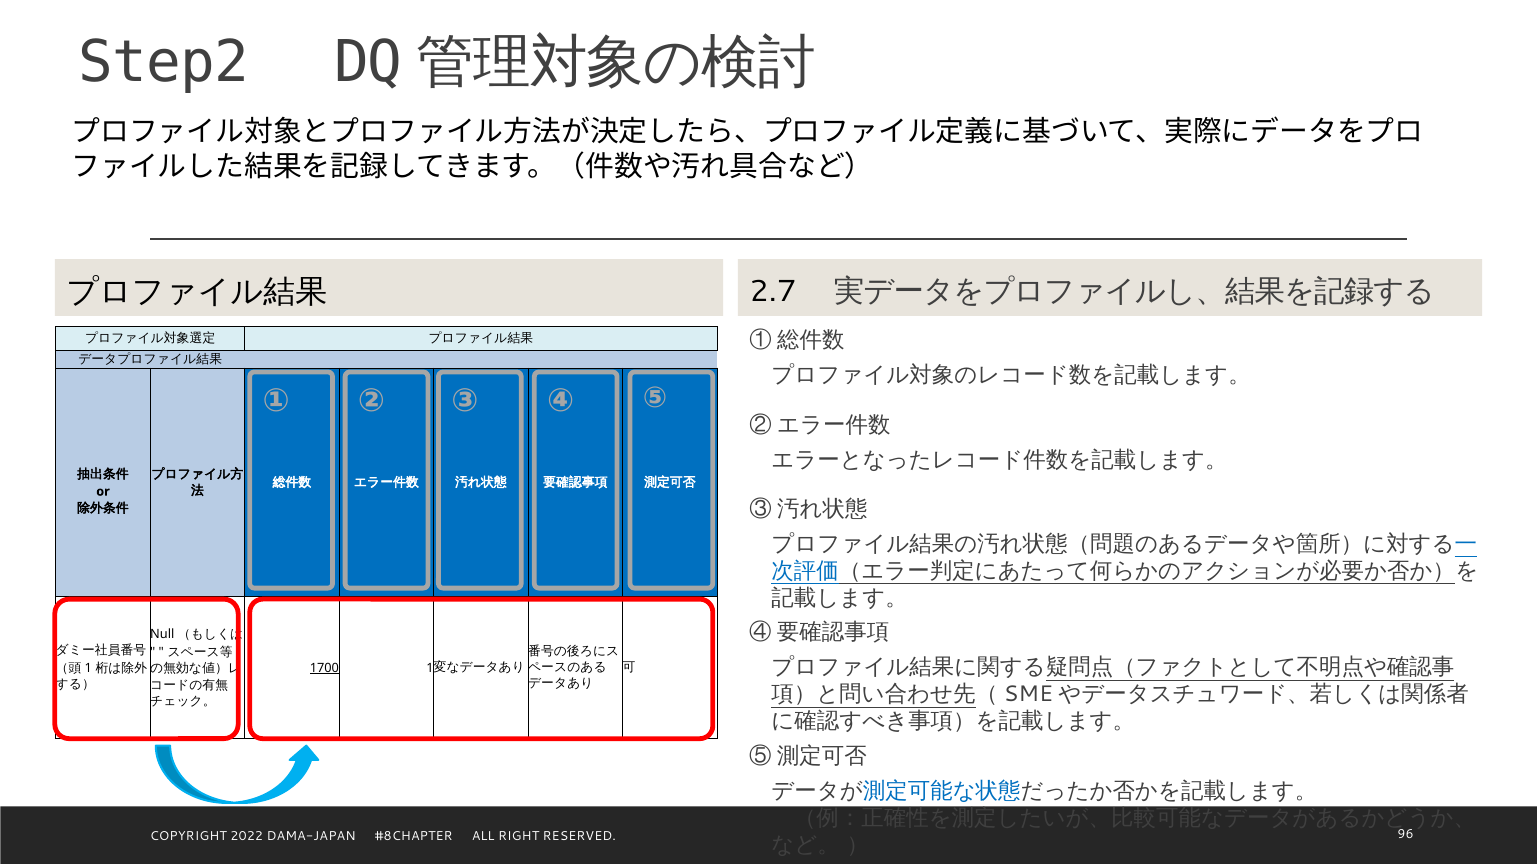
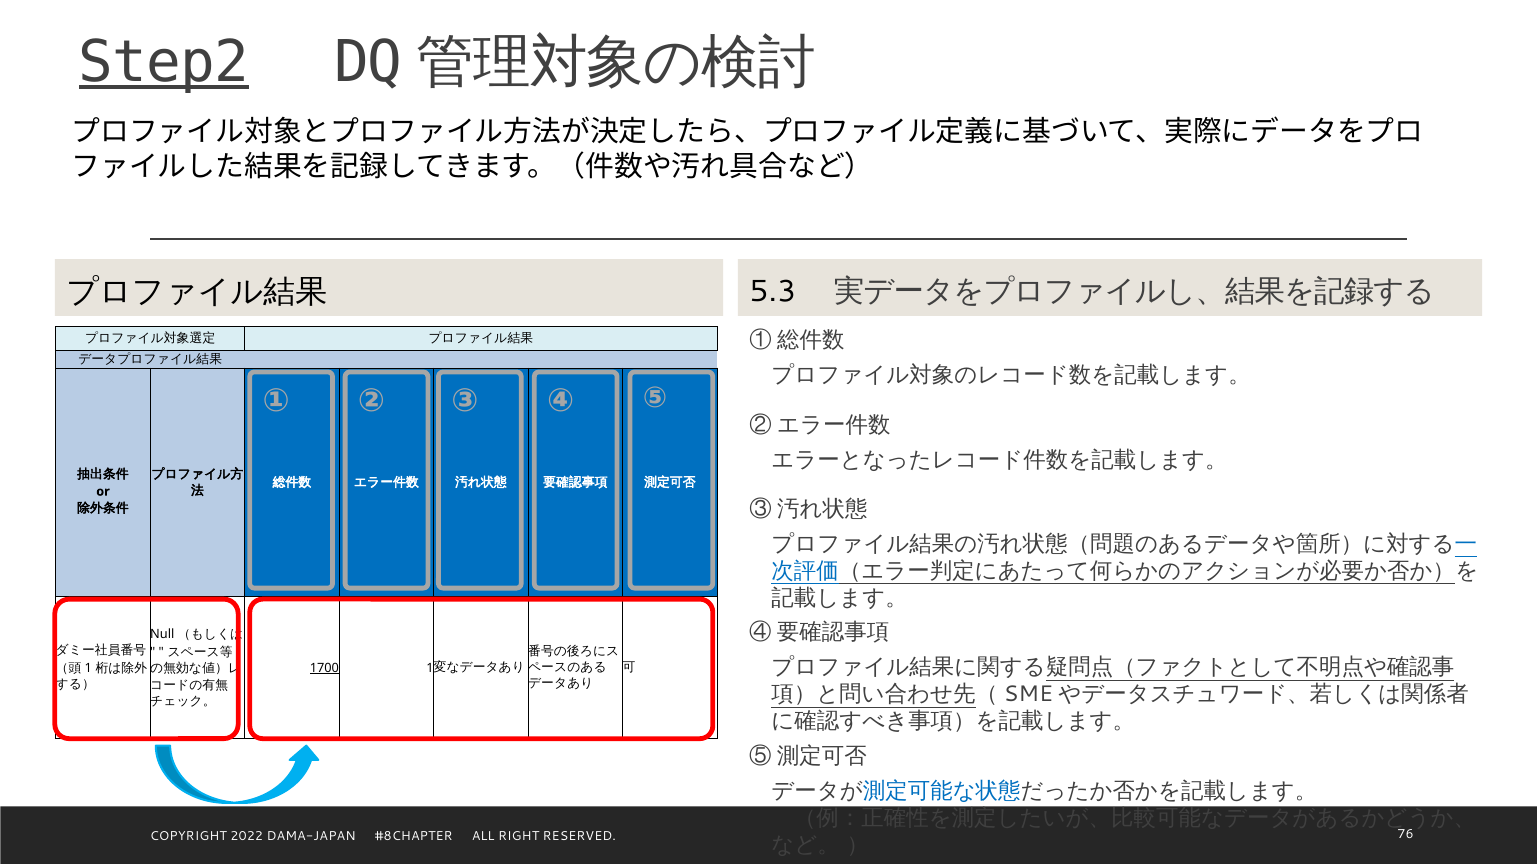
Step2 underline: none -> present
2.7: 2.7 -> 5.3
96: 96 -> 76
